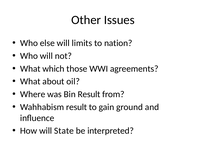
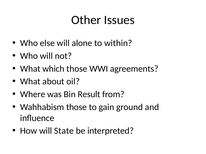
limits: limits -> alone
nation: nation -> within
Wahhabism result: result -> those
